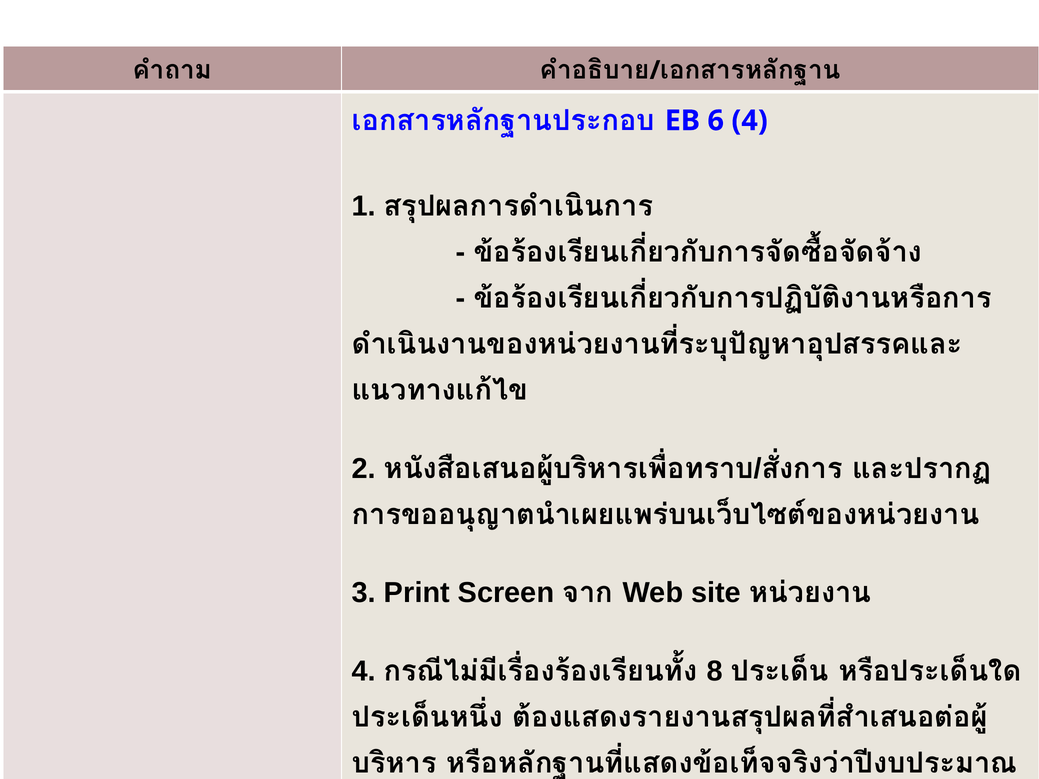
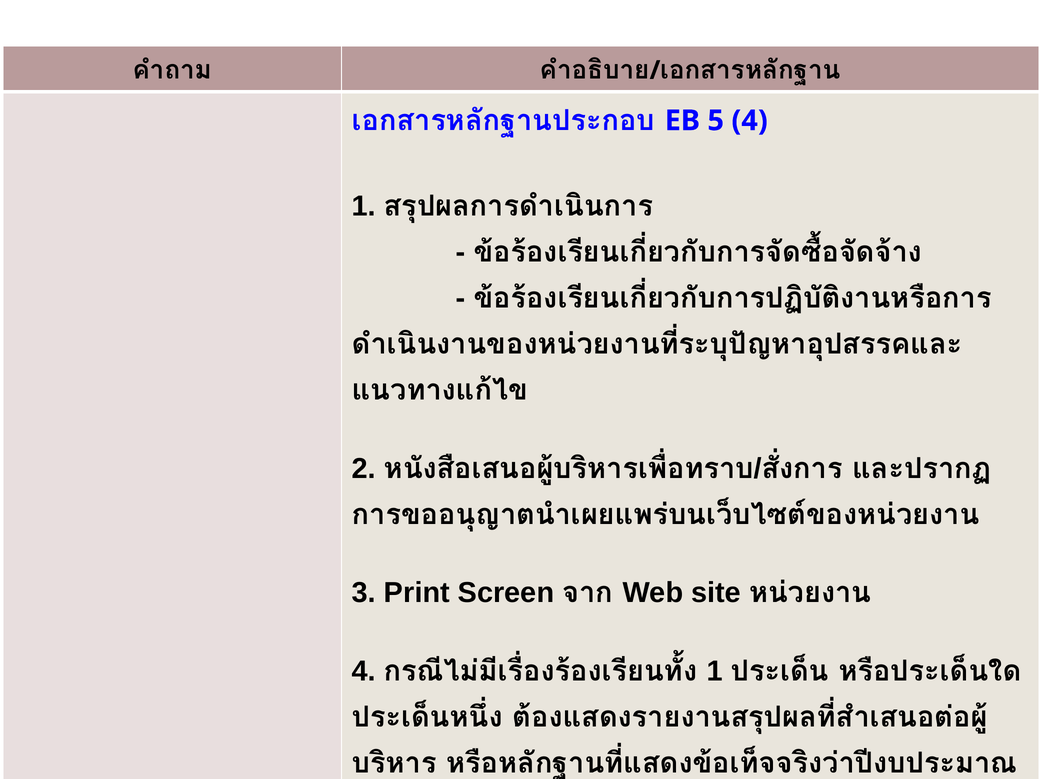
6: 6 -> 5
8 at (715, 671): 8 -> 1
